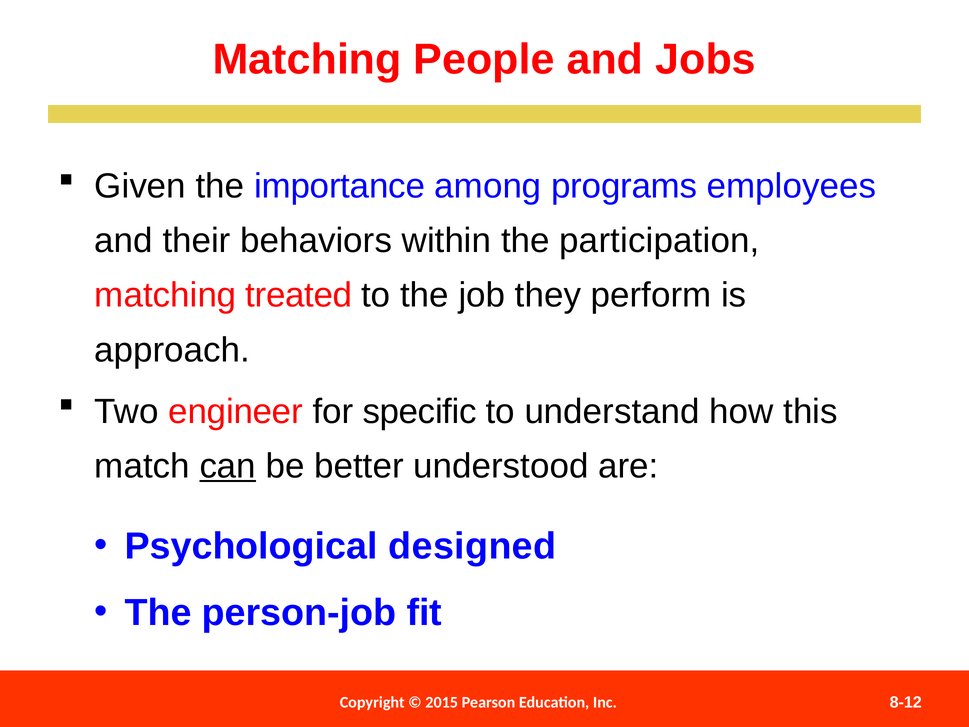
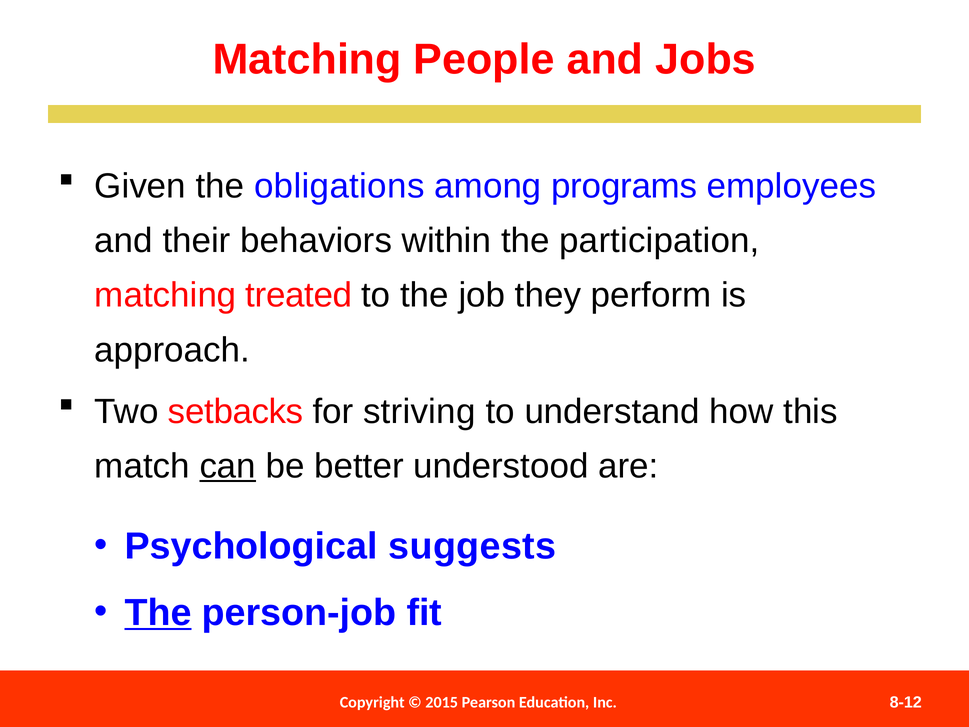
importance: importance -> obligations
engineer: engineer -> setbacks
specific: specific -> striving
designed: designed -> suggests
The at (158, 613) underline: none -> present
